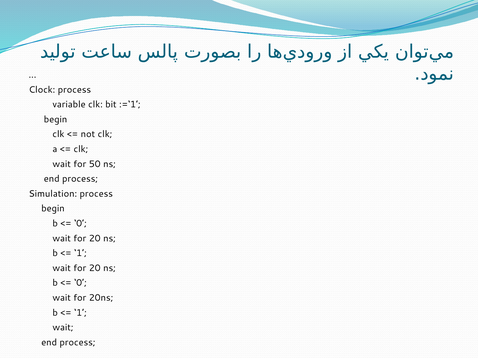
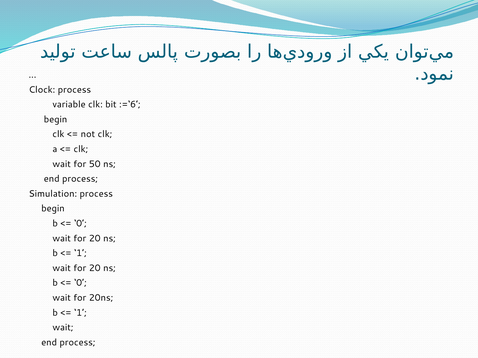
:=‘1: :=‘1 -> :=‘6
